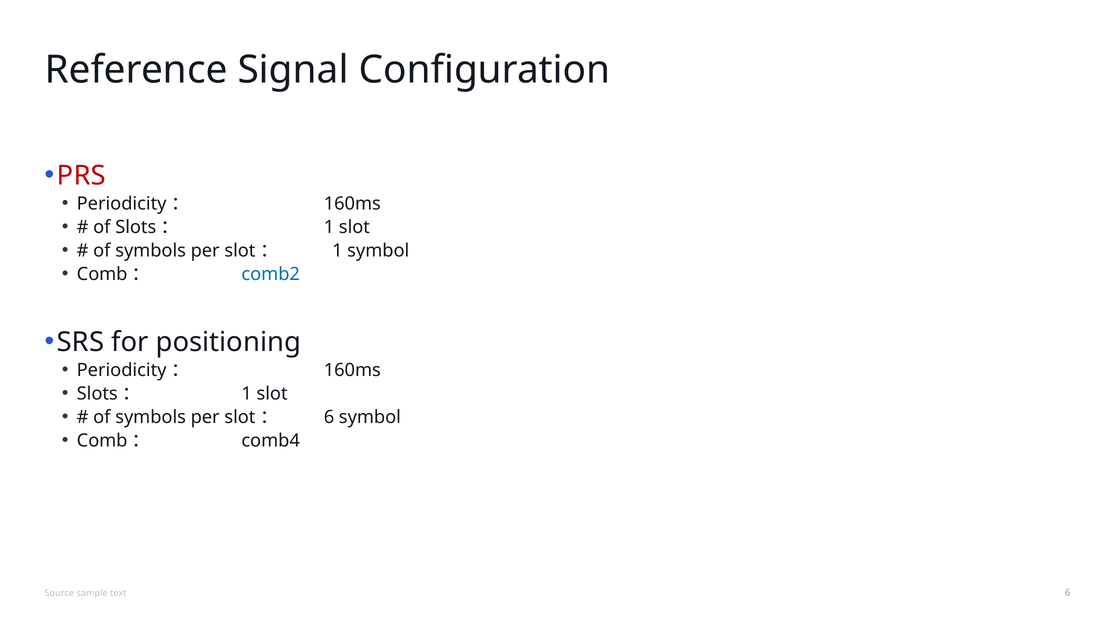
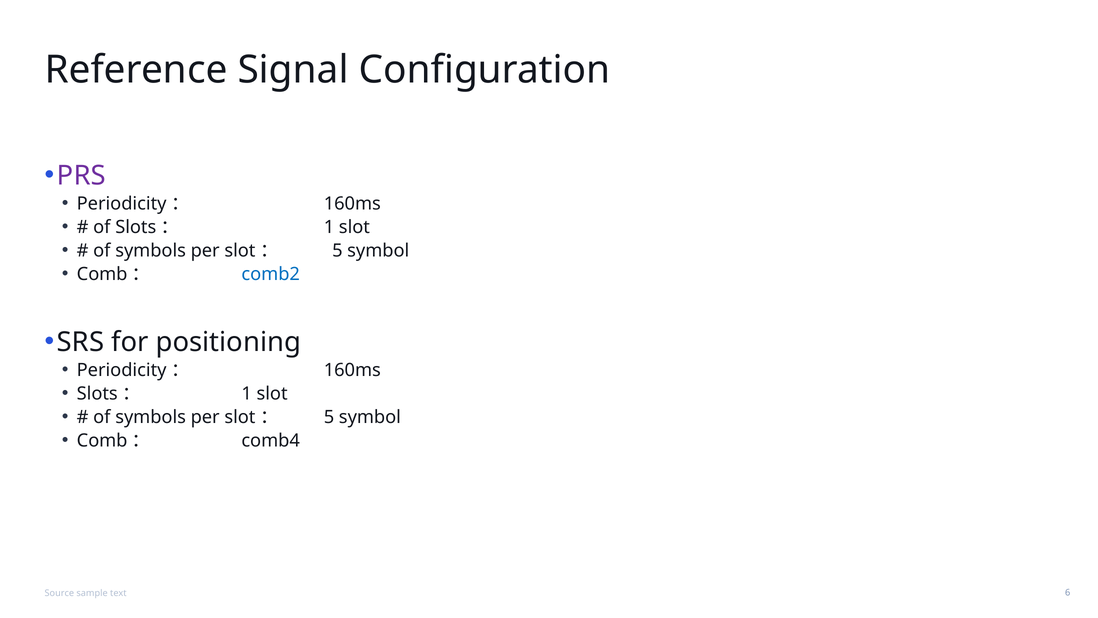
PRS colour: red -> purple
1 at (337, 251): 1 -> 5
6 at (329, 417): 6 -> 5
